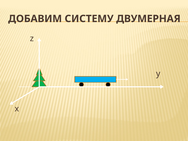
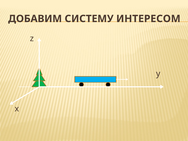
ДВУМЕРНАЯ: ДВУМЕРНАЯ -> ИНТЕРЕСОМ
